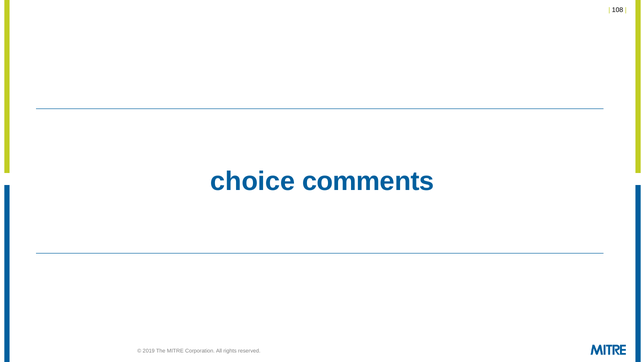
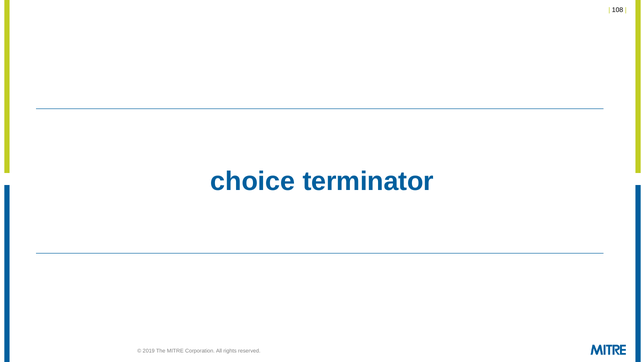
comments: comments -> terminator
